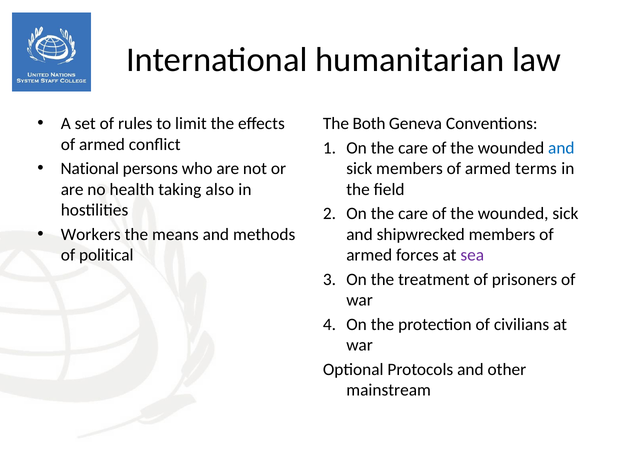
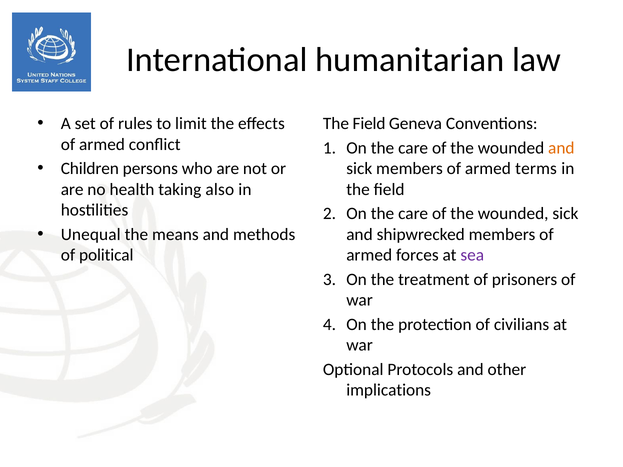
Both at (369, 124): Both -> Field
and at (561, 148) colour: blue -> orange
National: National -> Children
Workers: Workers -> Unequal
mainstream: mainstream -> implications
